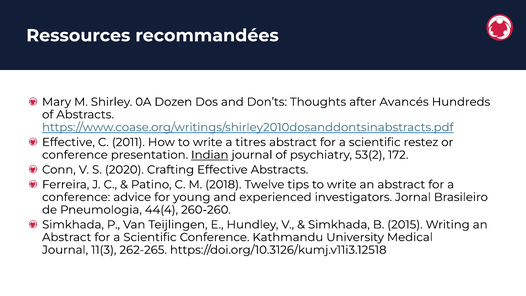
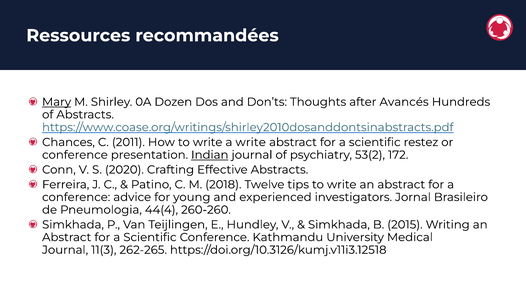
Mary underline: none -> present
Effective at (68, 142): Effective -> Chances
a titres: titres -> write
